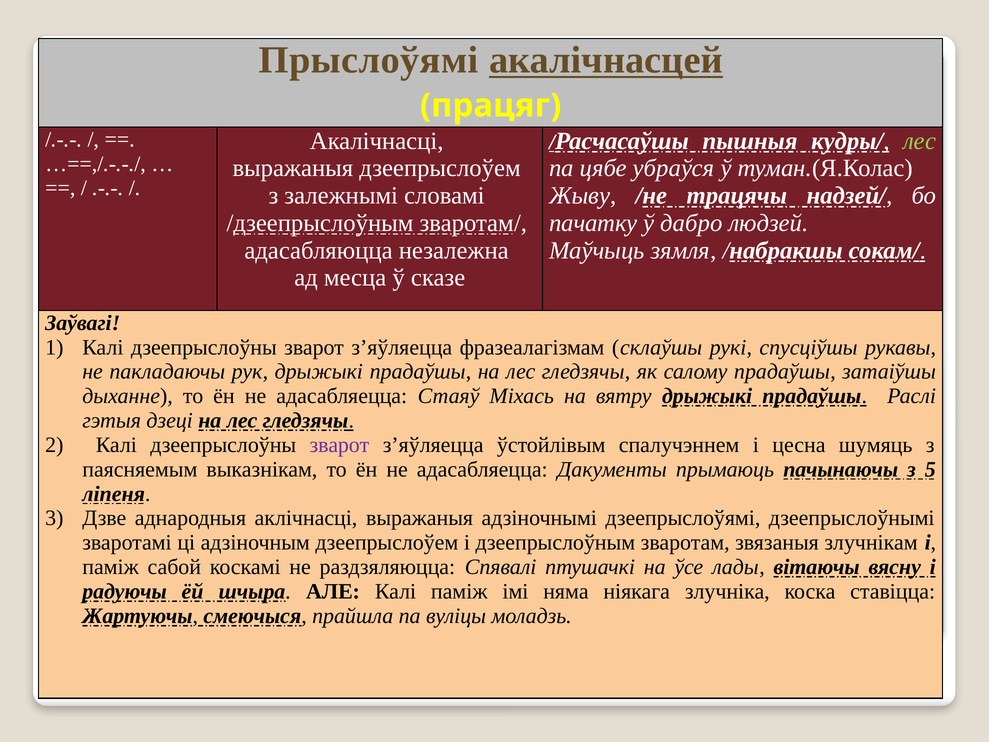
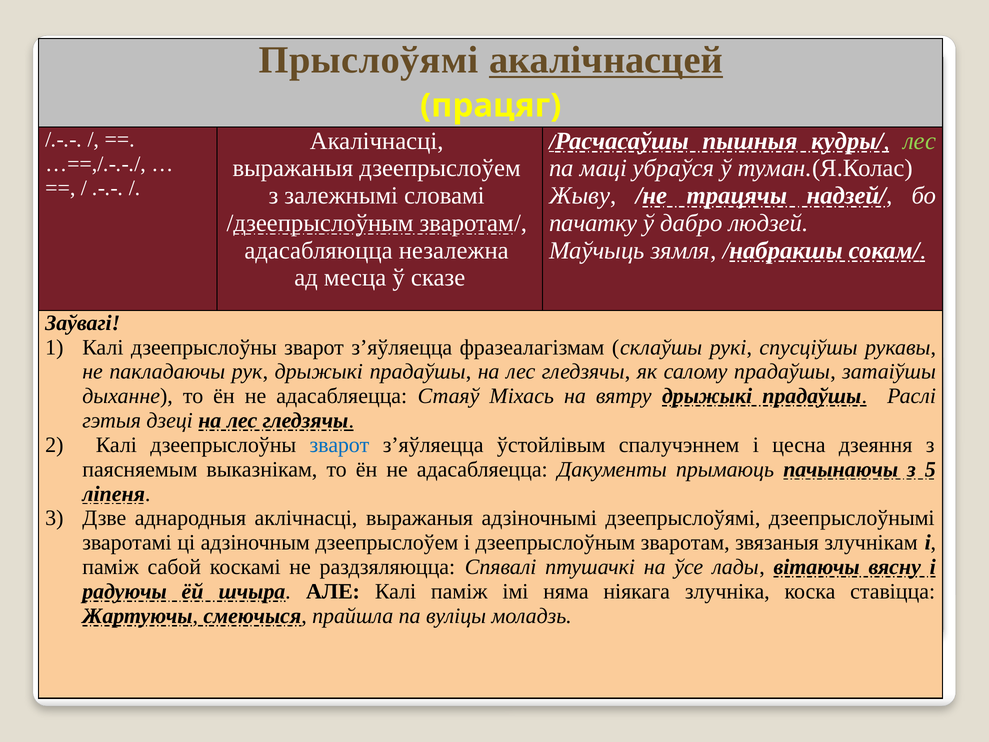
цябе: цябе -> маці
зварот at (339, 445) colour: purple -> blue
шумяць: шумяць -> дзеяння
